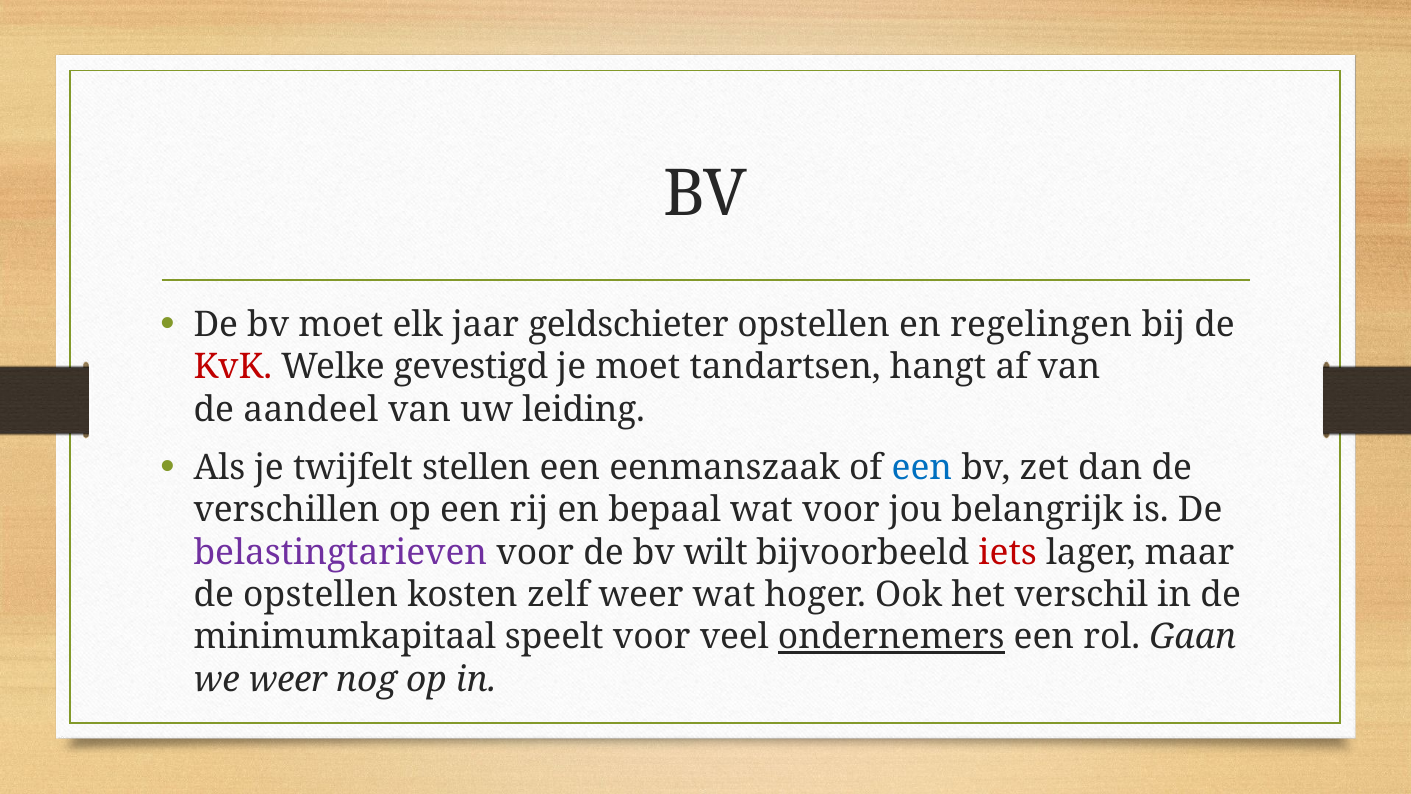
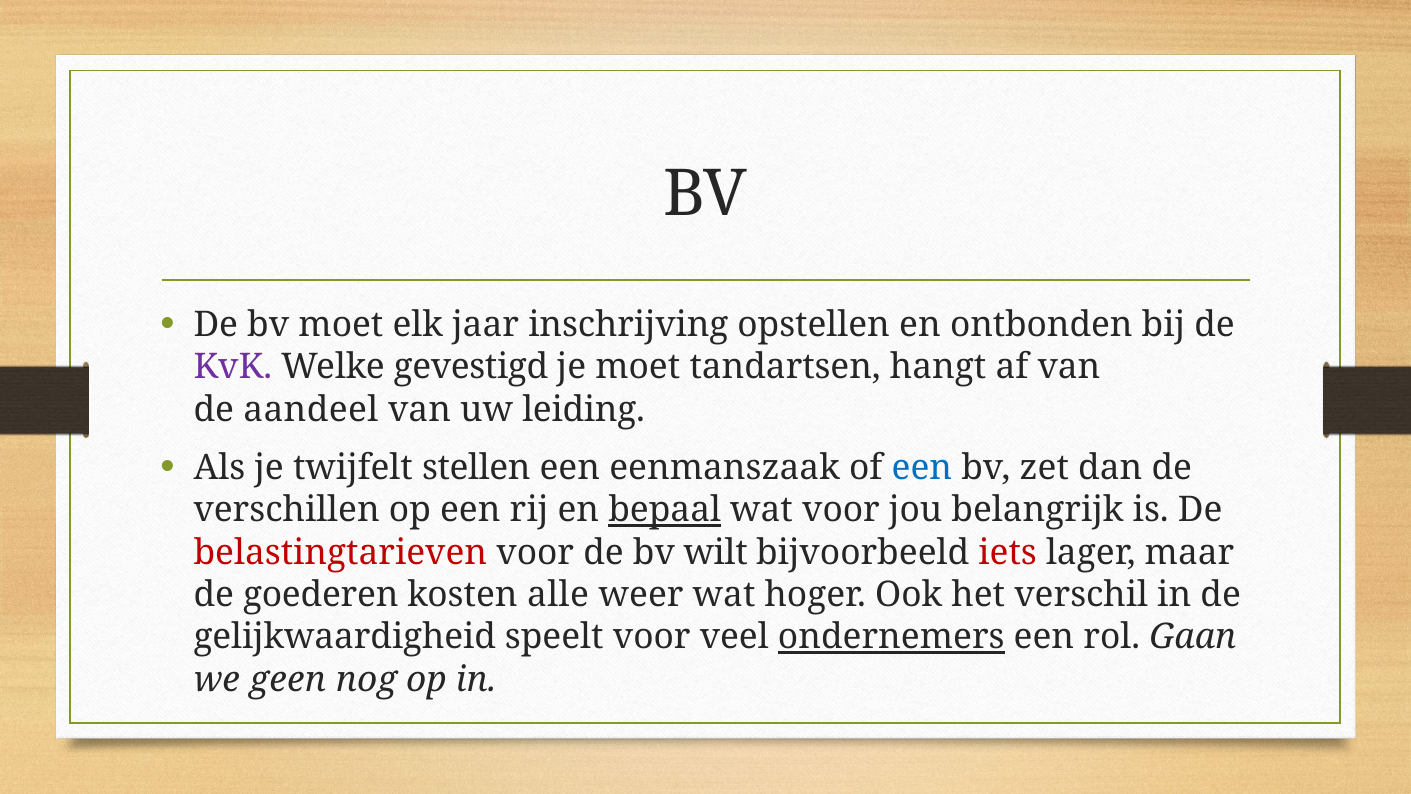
geldschieter: geldschieter -> inschrijving
regelingen: regelingen -> ontbonden
KvK colour: red -> purple
bepaal underline: none -> present
belastingtarieven colour: purple -> red
de opstellen: opstellen -> goederen
zelf: zelf -> alle
minimumkapitaal: minimumkapitaal -> gelijkwaardigheid
we weer: weer -> geen
